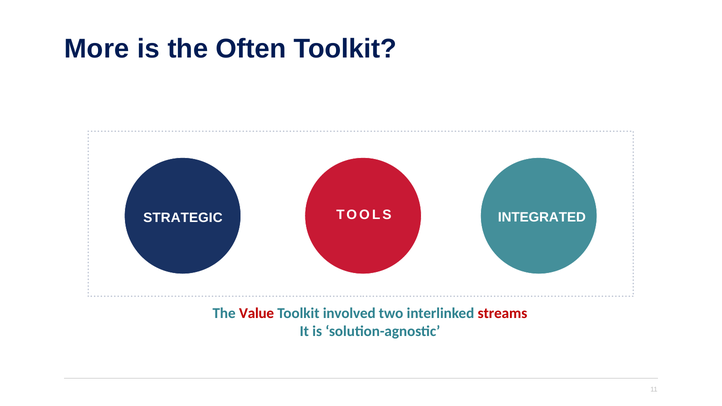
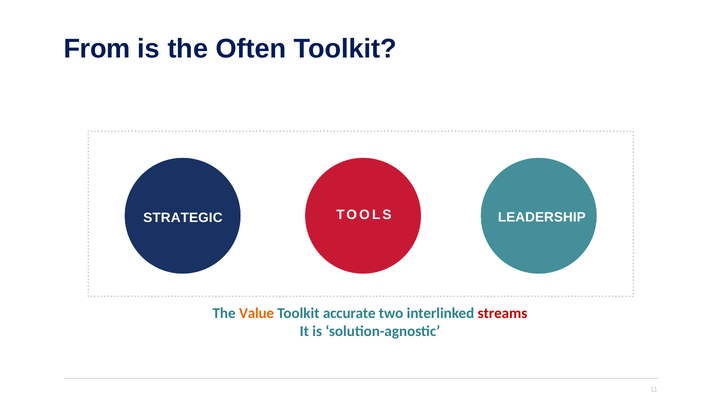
More: More -> From
INTEGRATED: INTEGRATED -> LEADERSHIP
Value colour: red -> orange
involved: involved -> accurate
